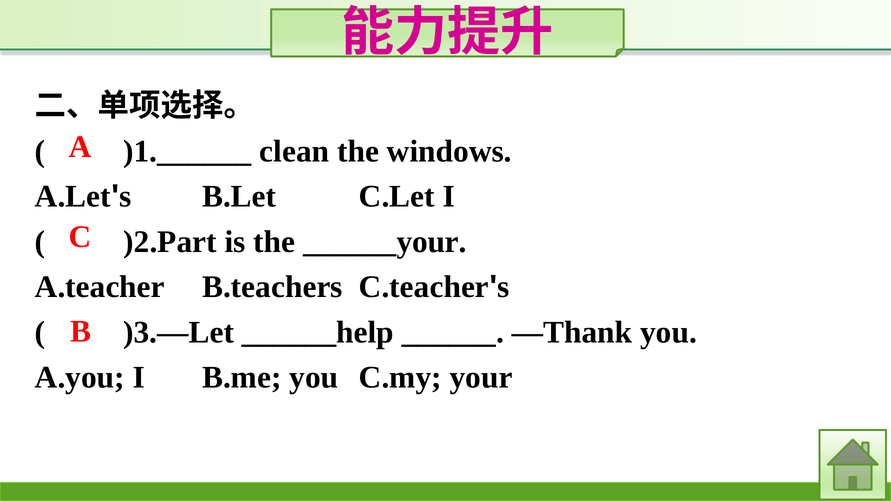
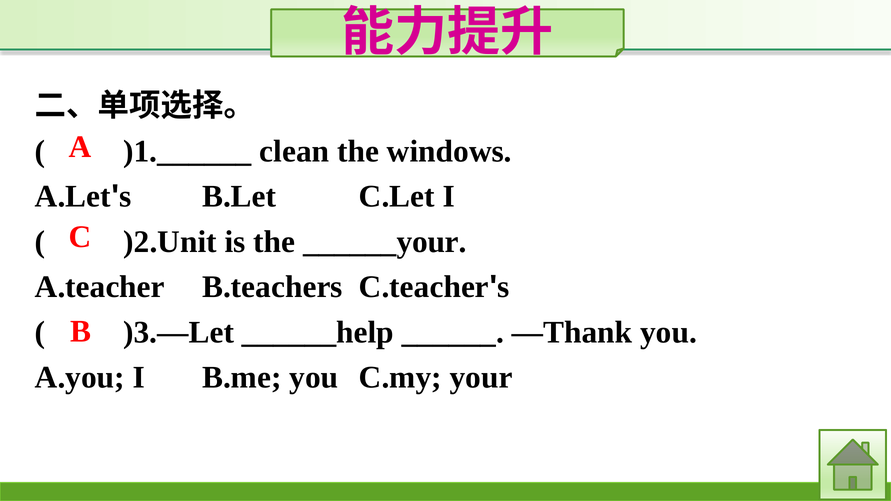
)2.Part: )2.Part -> )2.Unit
